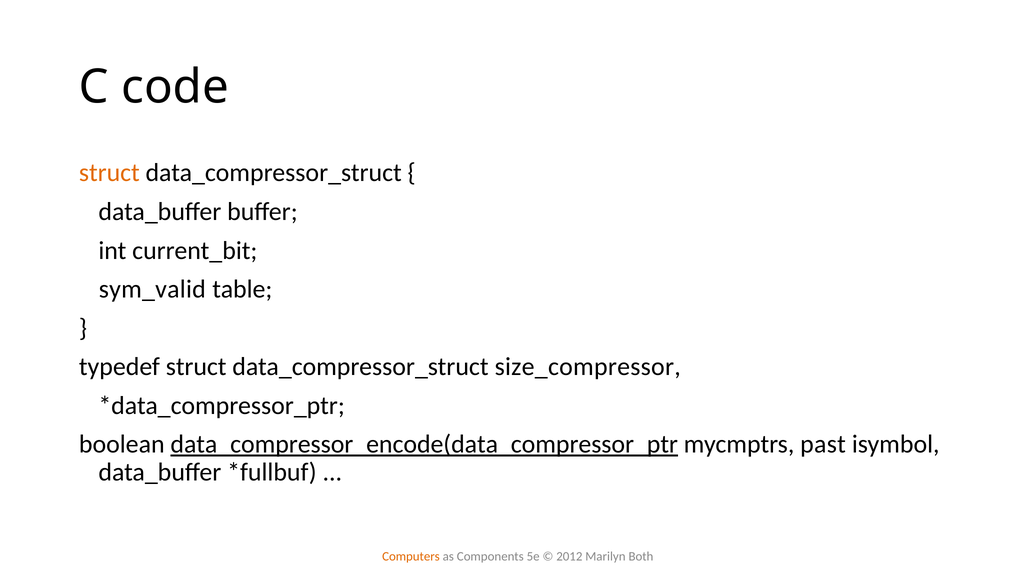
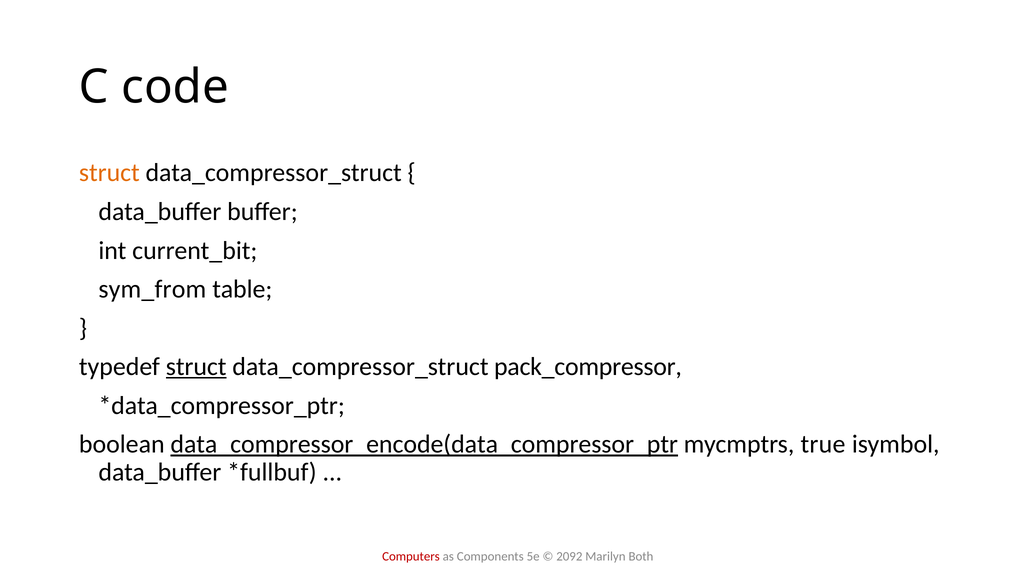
sym_valid: sym_valid -> sym_from
struct at (196, 367) underline: none -> present
size_compressor: size_compressor -> pack_compressor
past: past -> true
Computers colour: orange -> red
2012: 2012 -> 2092
